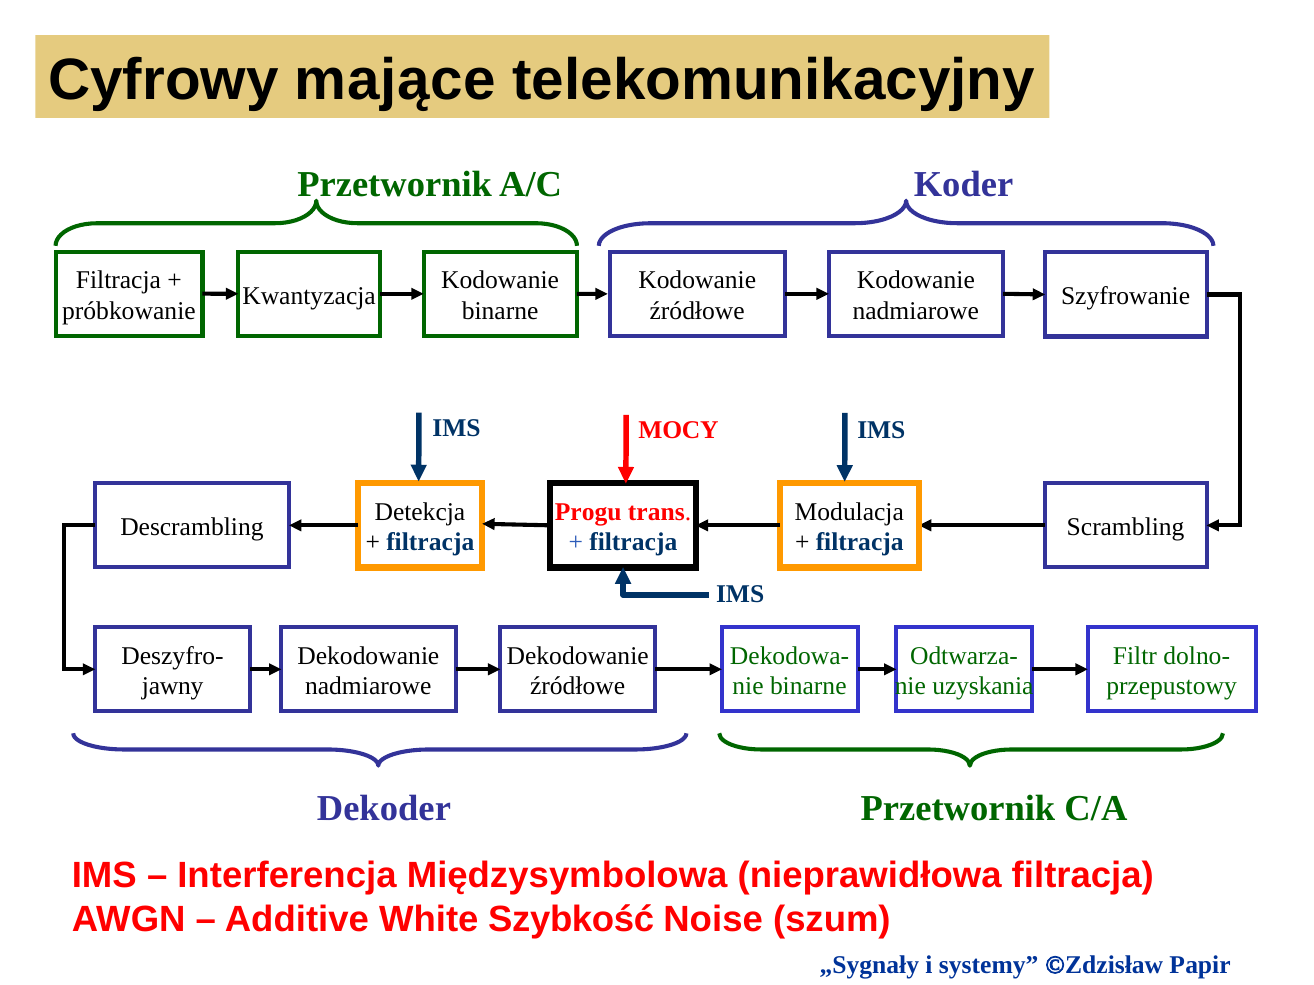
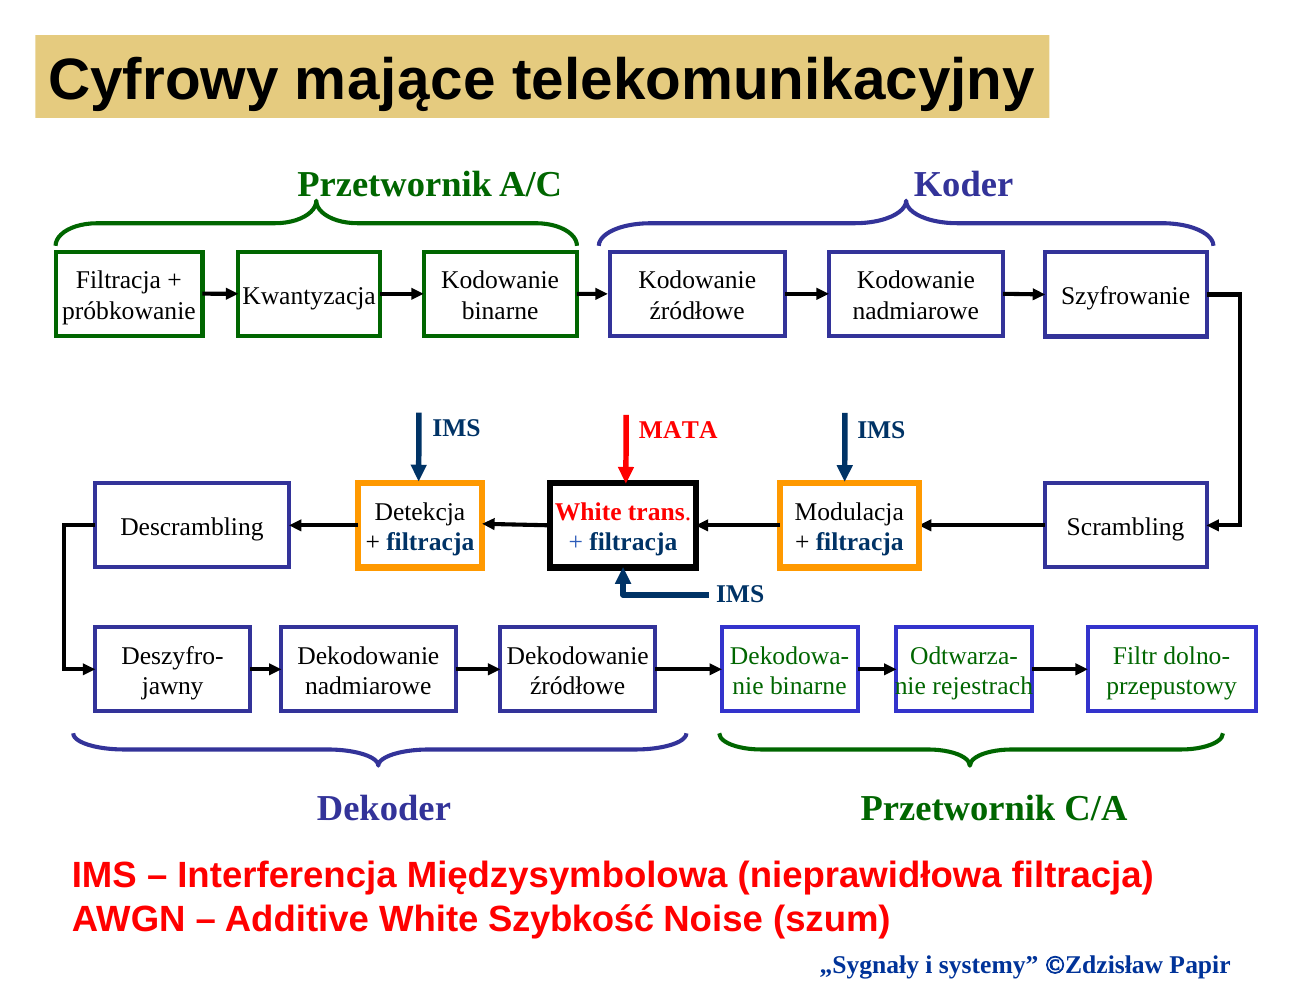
MOCY: MOCY -> MATA
Progu at (588, 512): Progu -> White
uzyskania: uzyskania -> rejestrach
